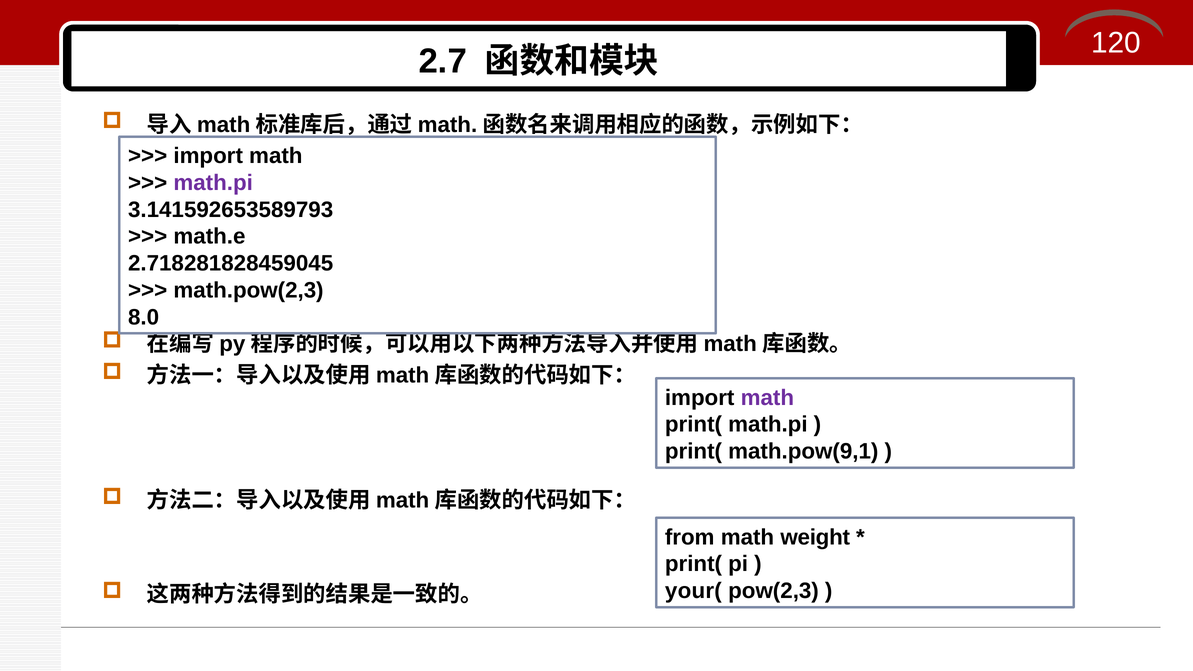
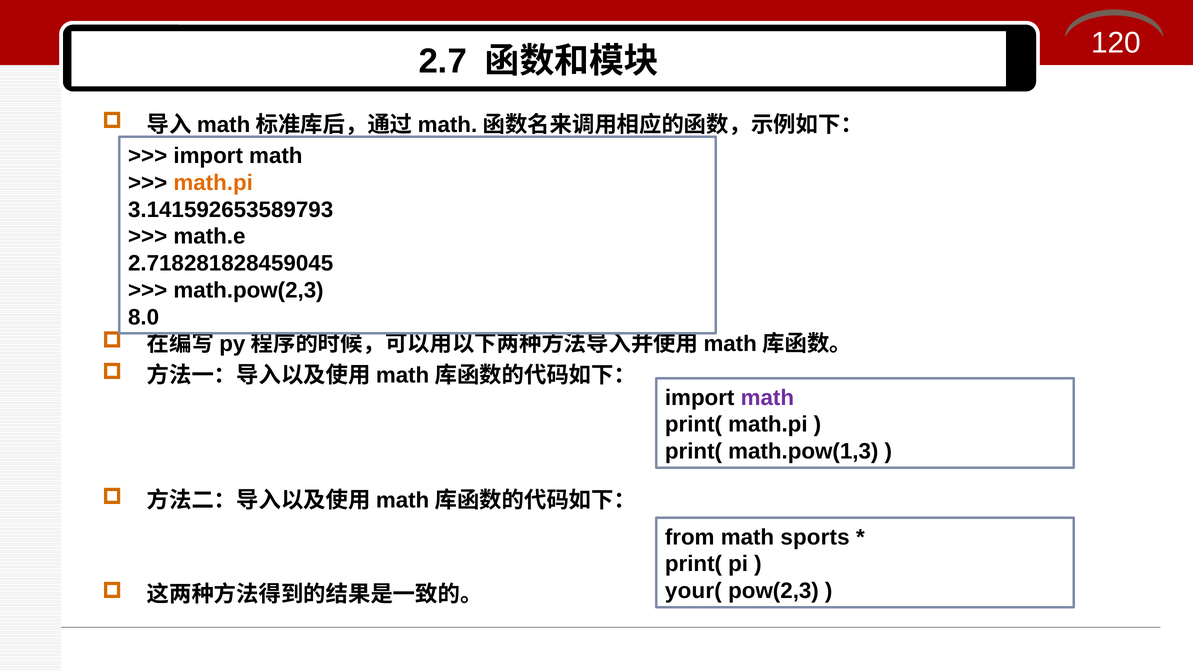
math.pi at (213, 183) colour: purple -> orange
math.pow(9,1: math.pow(9,1 -> math.pow(1,3
weight: weight -> sports
